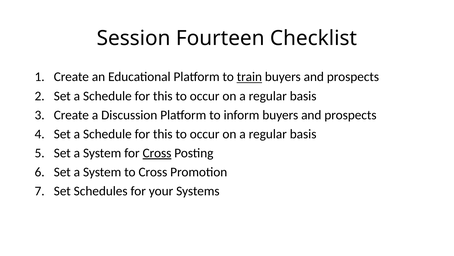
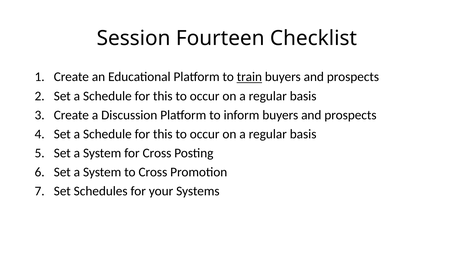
Cross at (157, 153) underline: present -> none
